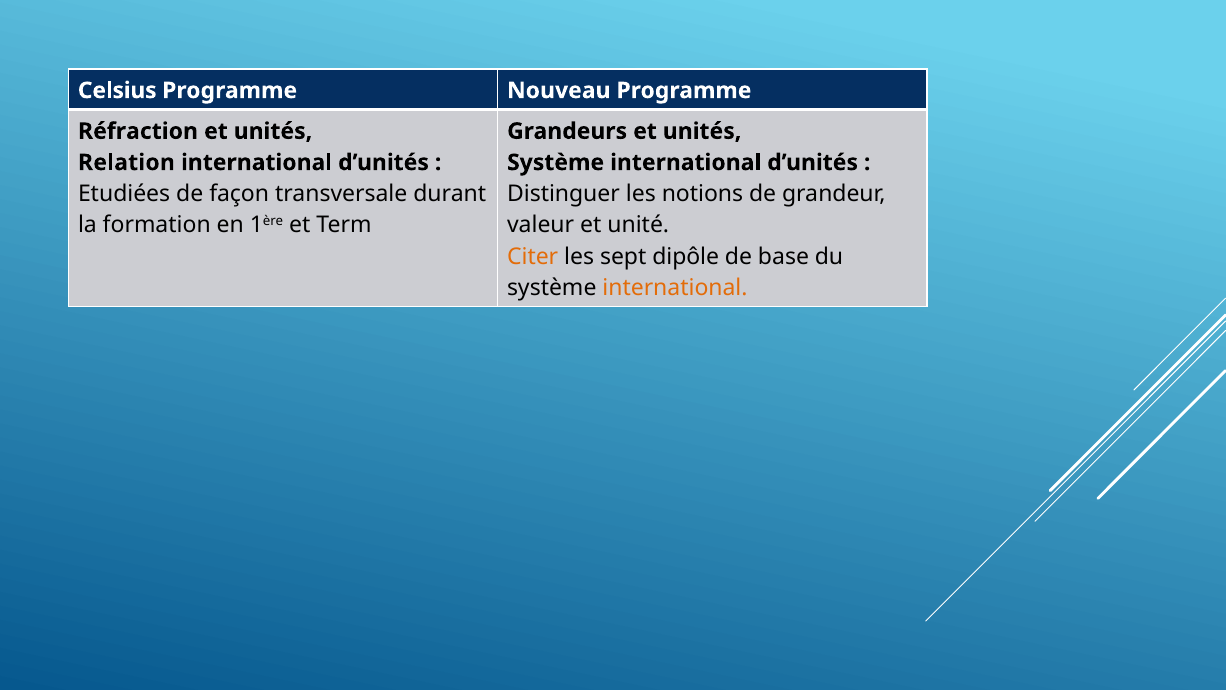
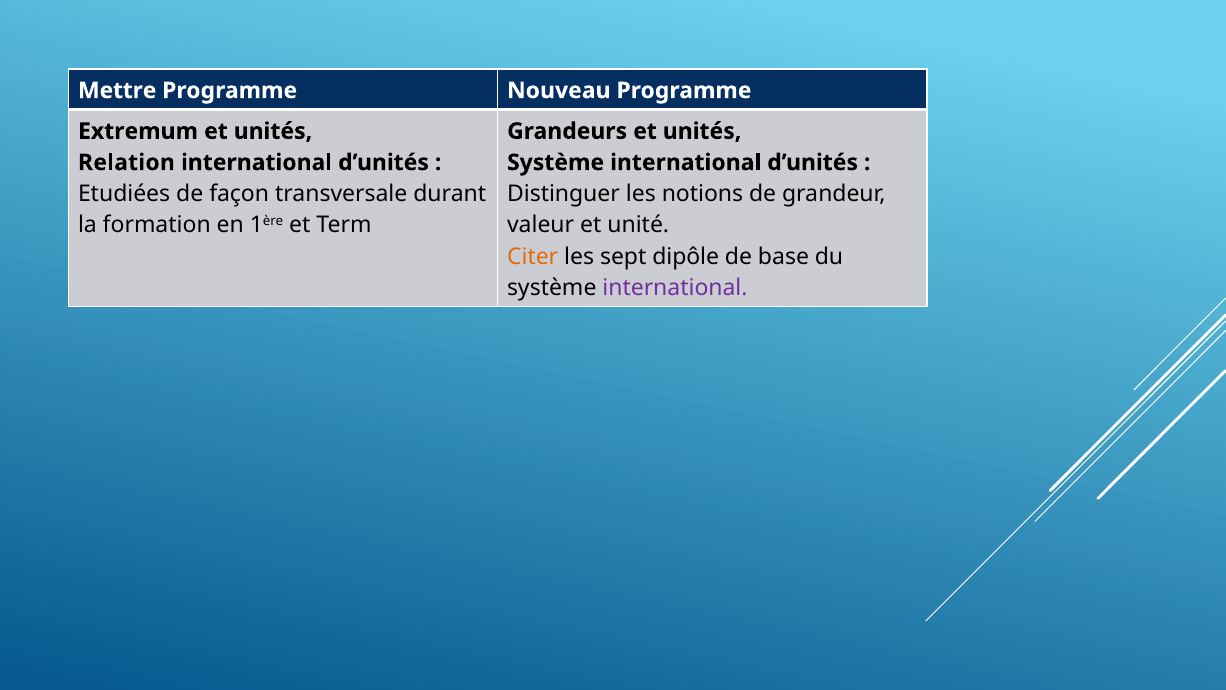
Celsius: Celsius -> Mettre
Réfraction: Réfraction -> Extremum
international at (675, 288) colour: orange -> purple
